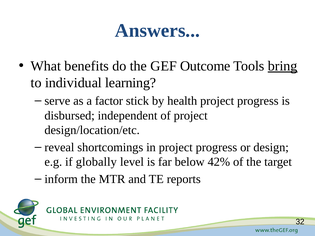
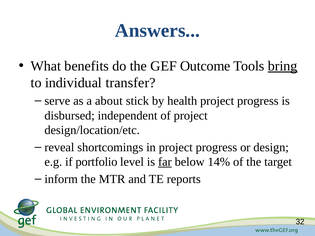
learning: learning -> transfer
factor: factor -> about
globally: globally -> portfolio
far underline: none -> present
42%: 42% -> 14%
